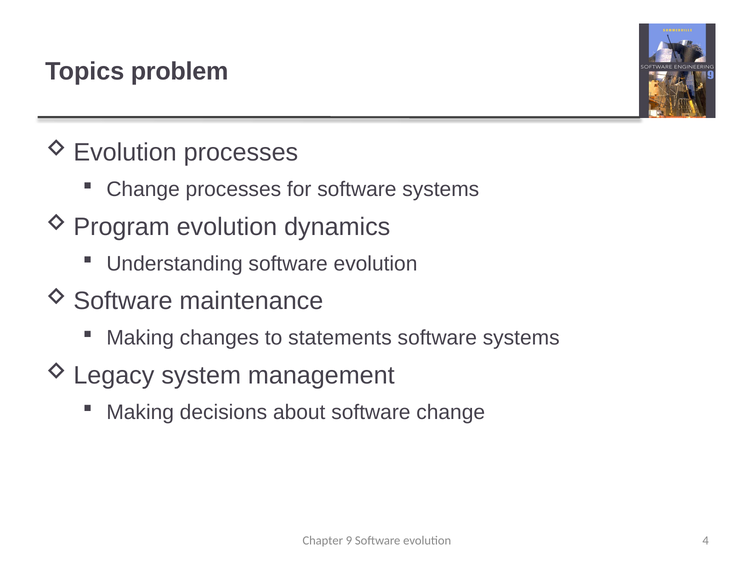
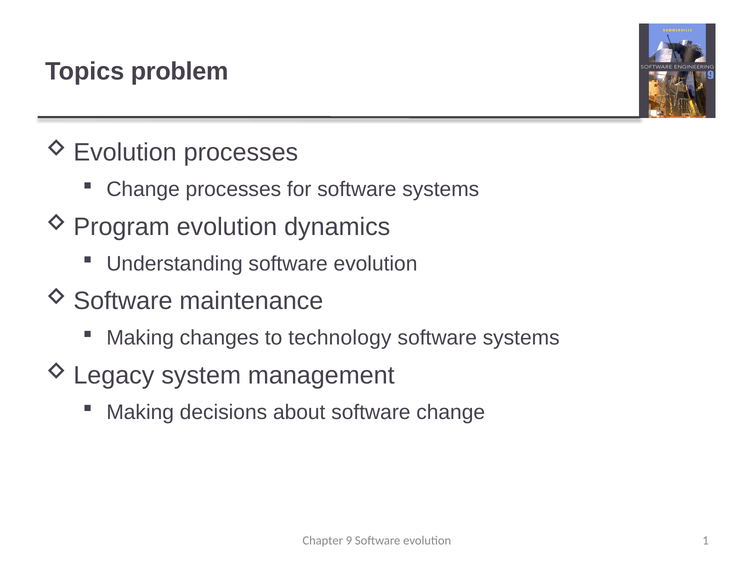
statements: statements -> technology
4: 4 -> 1
